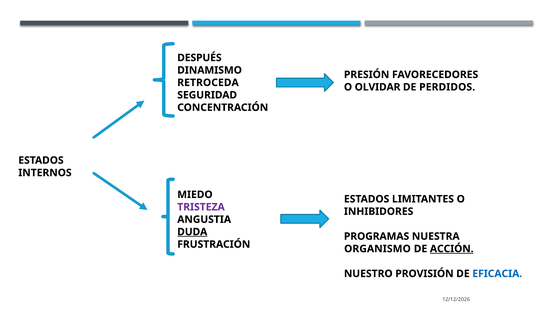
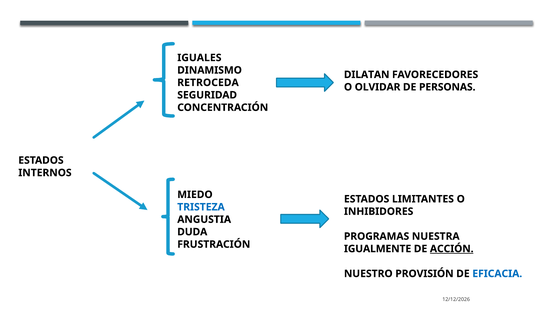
DESPUÉS: DESPUÉS -> IGUALES
PRESIÓN: PRESIÓN -> DILATAN
PERDIDOS: PERDIDOS -> PERSONAS
TRISTEZA colour: purple -> blue
DUDA underline: present -> none
ORGANISMO: ORGANISMO -> IGUALMENTE
